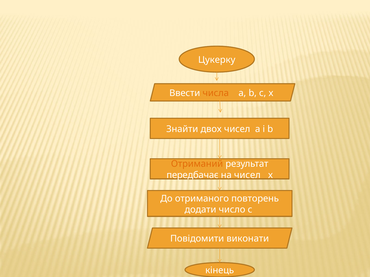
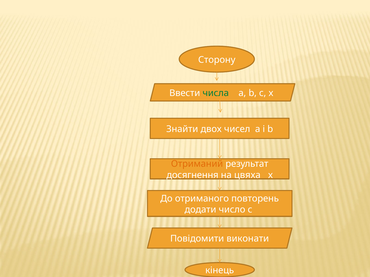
Цукерку: Цукерку -> Сторону
числа colour: orange -> green
передбачає: передбачає -> досягнення
на чисел: чисел -> цвяха
